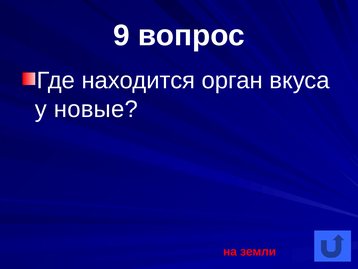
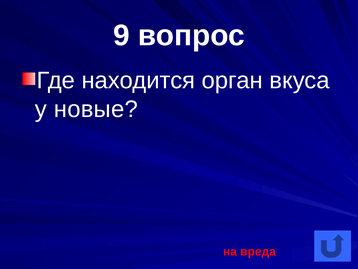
земли: земли -> вреда
